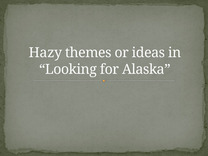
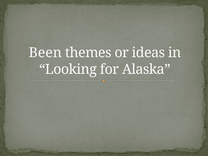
Hazy: Hazy -> Been
